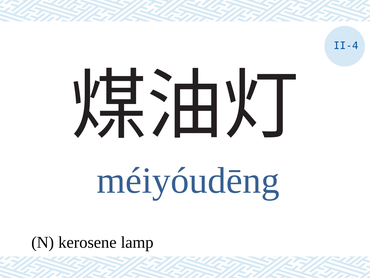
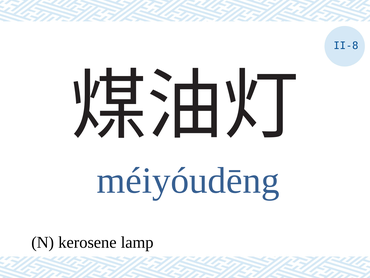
II-4: II-4 -> II-8
